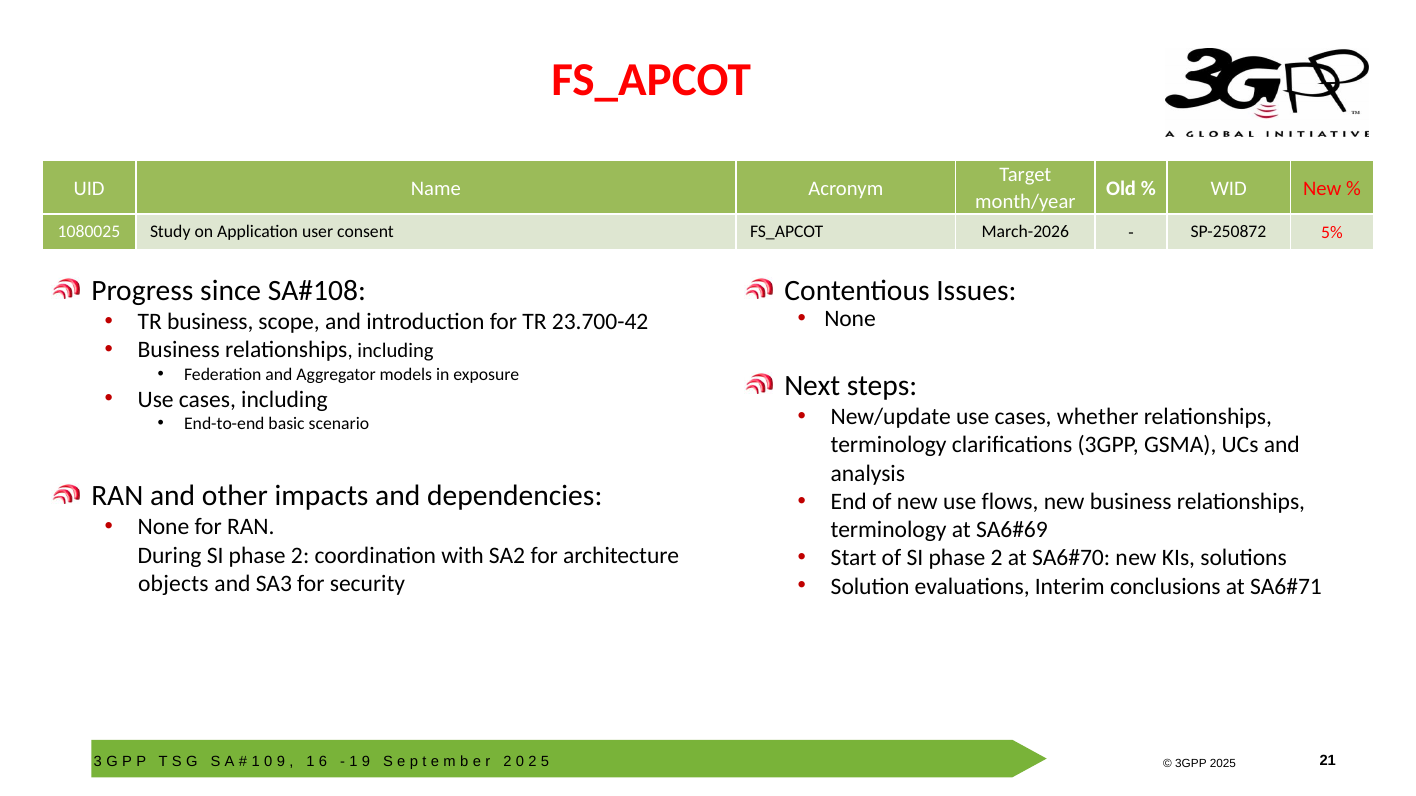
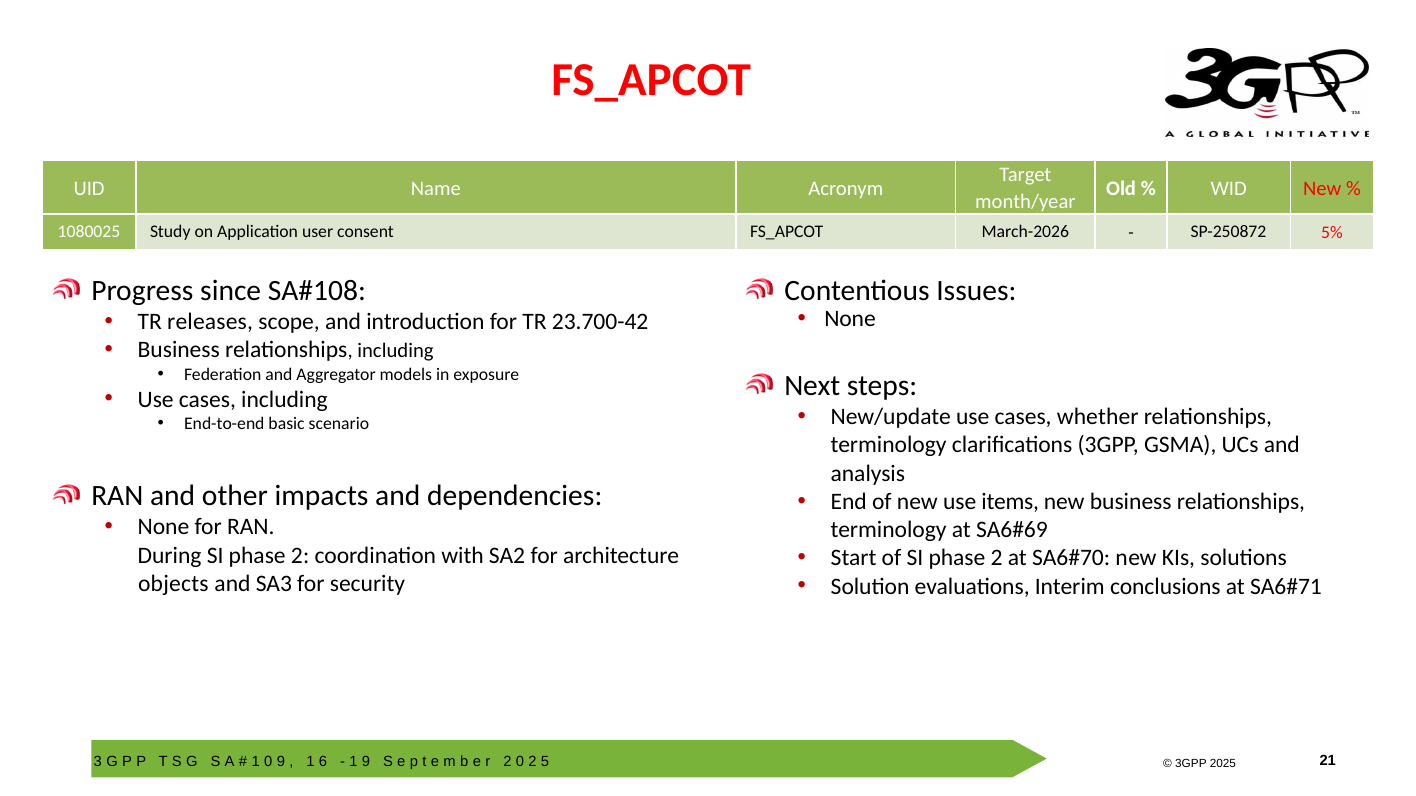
TR business: business -> releases
flows: flows -> items
